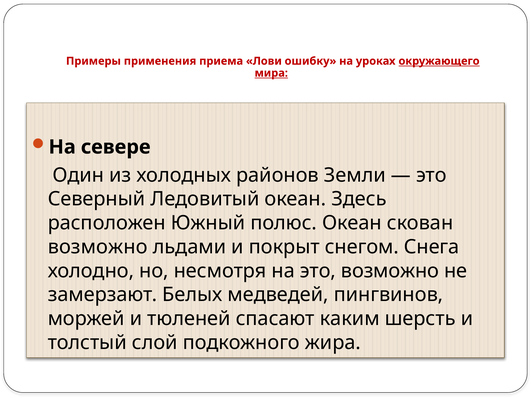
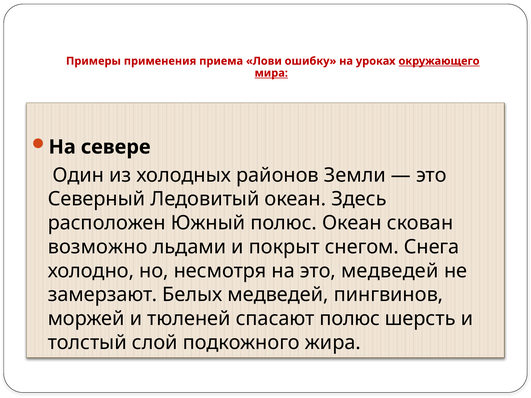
это возможно: возможно -> медведей
спасают каким: каким -> полюс
